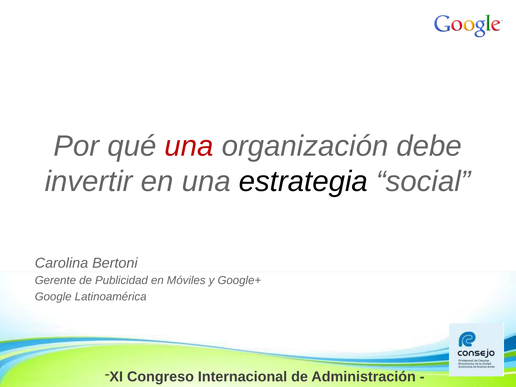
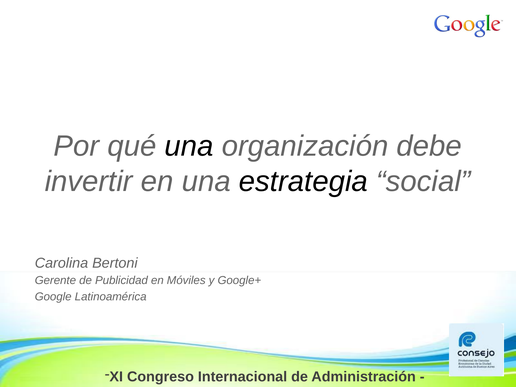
una at (189, 146) colour: red -> black
